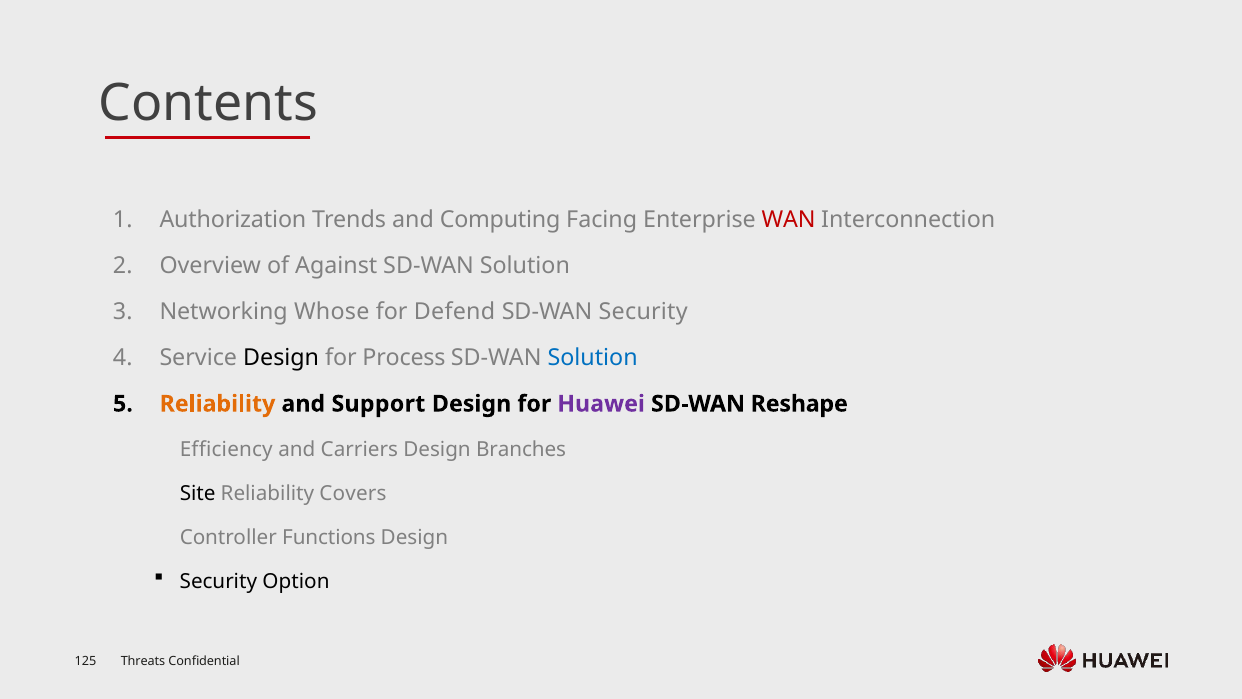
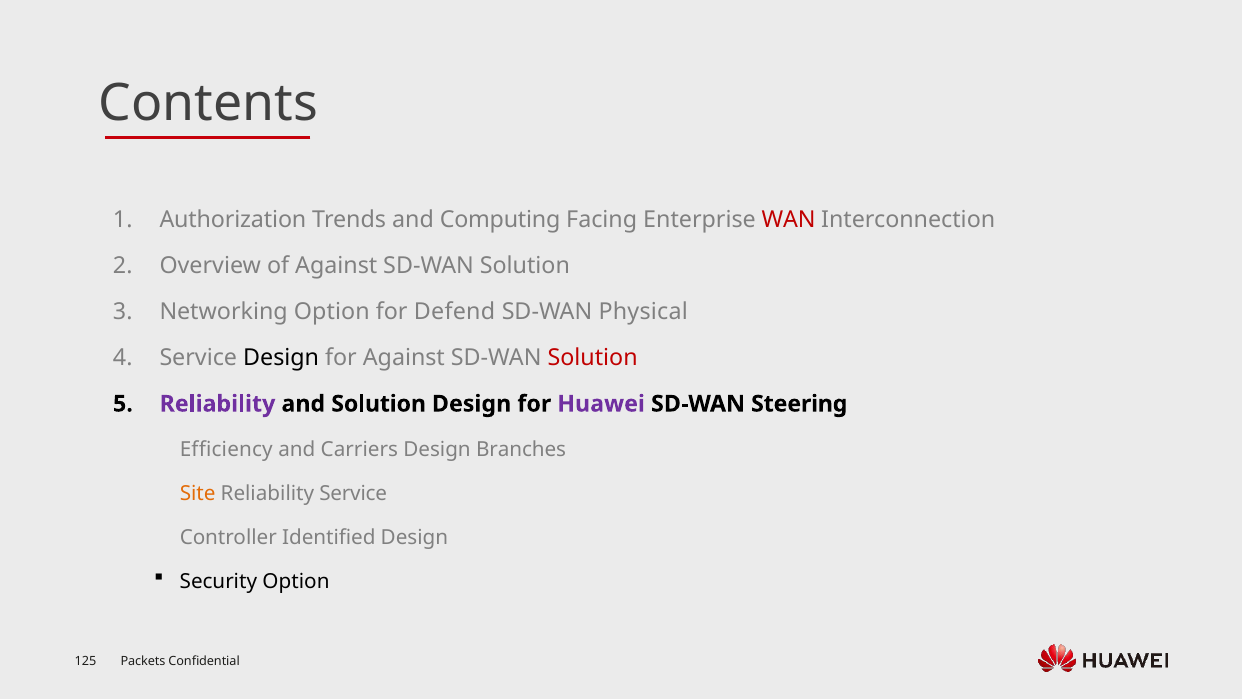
Networking Whose: Whose -> Option
SD-WAN Security: Security -> Physical
for Process: Process -> Against
Solution at (593, 358) colour: blue -> red
Reliability at (217, 404) colour: orange -> purple
and Support: Support -> Solution
Reshape: Reshape -> Steering
Site colour: black -> orange
Reliability Covers: Covers -> Service
Functions: Functions -> Identified
Threats: Threats -> Packets
